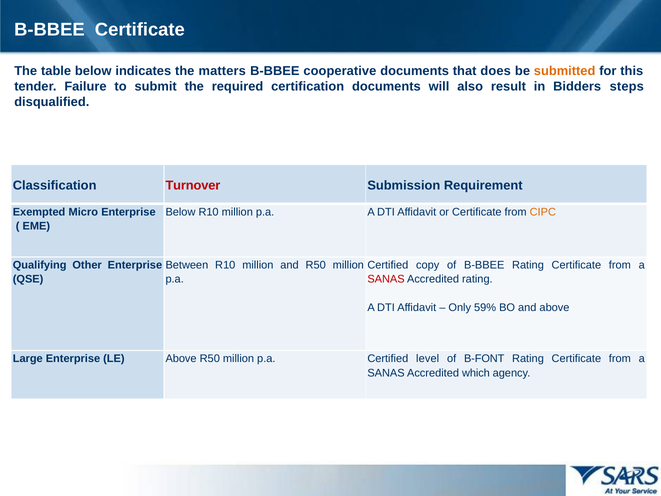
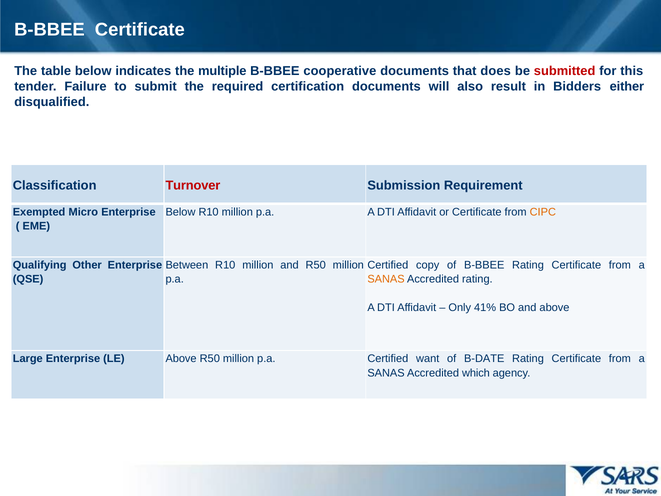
matters: matters -> multiple
submitted colour: orange -> red
steps: steps -> either
SANAS at (386, 279) colour: red -> orange
59%: 59% -> 41%
level: level -> want
B-FONT: B-FONT -> B-DATE
